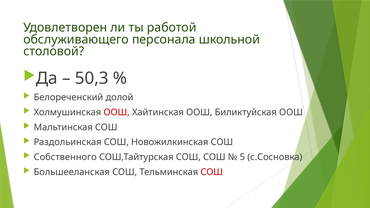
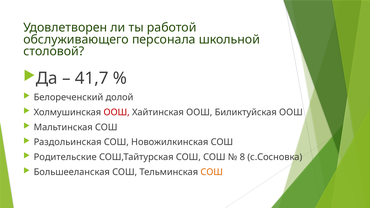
50,3: 50,3 -> 41,7
Собственного: Собственного -> Родительские
5: 5 -> 8
СОШ at (212, 172) colour: red -> orange
